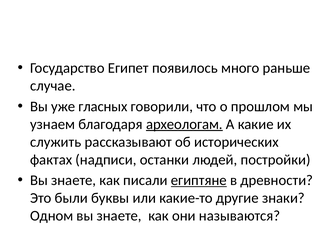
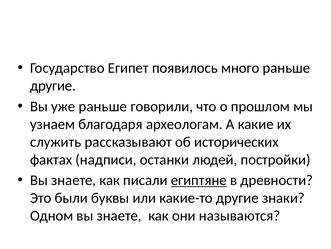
случае at (53, 86): случае -> другие
уже гласных: гласных -> раньше
археологам underline: present -> none
